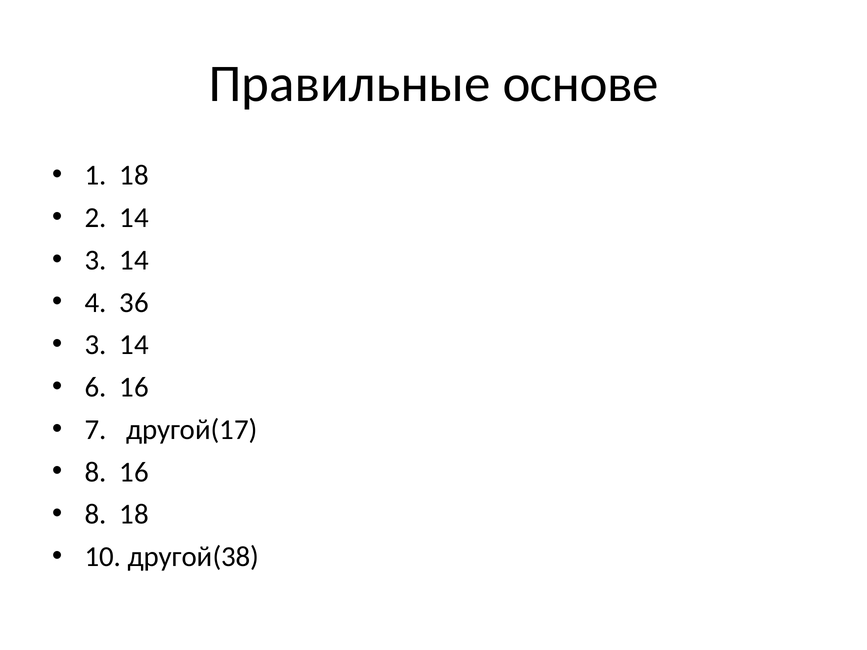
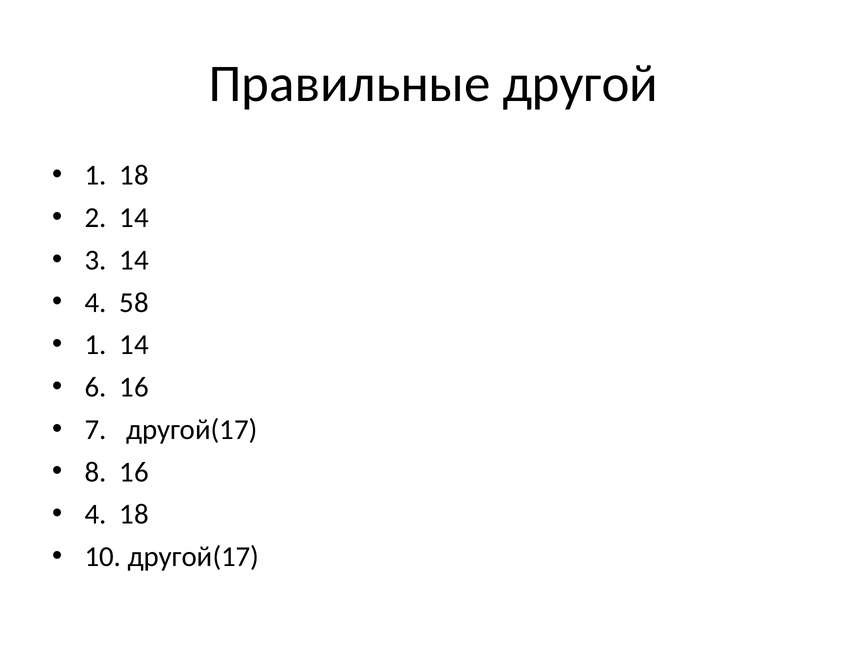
основе: основе -> другой
36: 36 -> 58
3 at (96, 345): 3 -> 1
8 at (96, 515): 8 -> 4
10 другой(38: другой(38 -> другой(17
